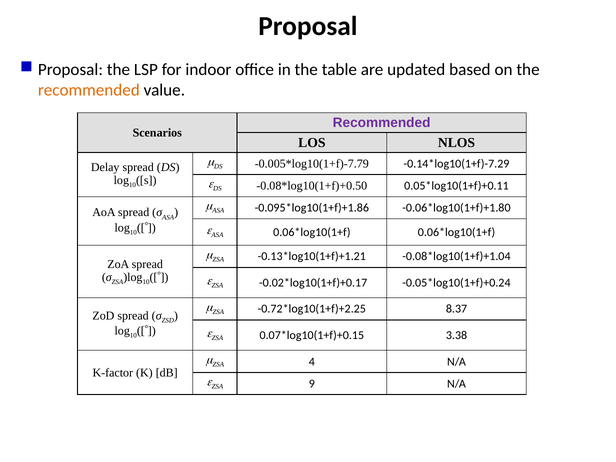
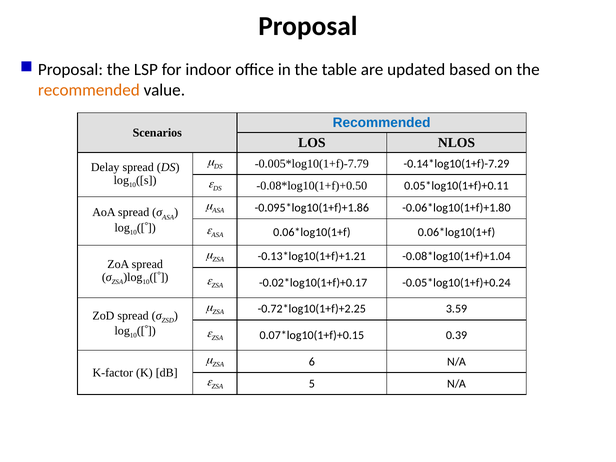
Recommended at (382, 123) colour: purple -> blue
8.37: 8.37 -> 3.59
3.38: 3.38 -> 0.39
4: 4 -> 6
9: 9 -> 5
